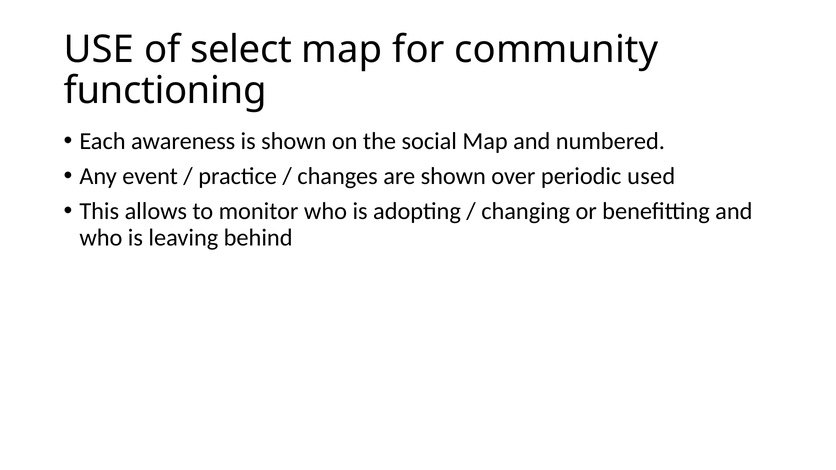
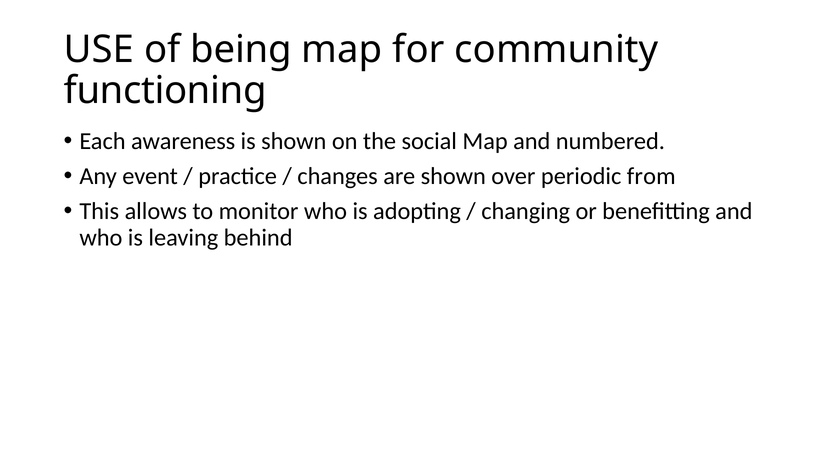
select: select -> being
used: used -> from
